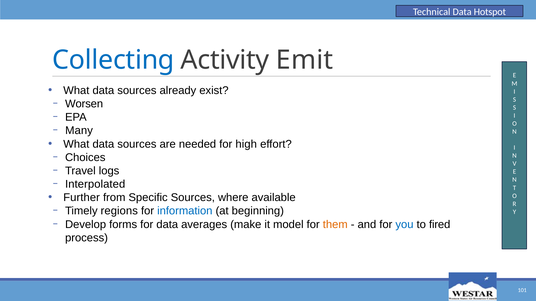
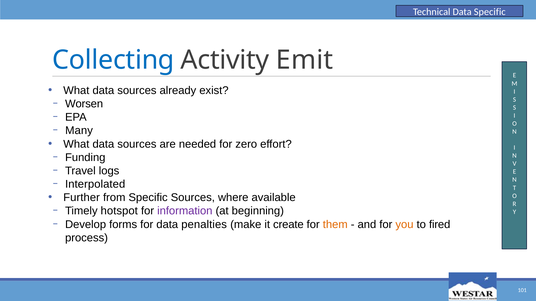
Data Hotspot: Hotspot -> Specific
high: high -> zero
Choices: Choices -> Funding
regions: regions -> hotspot
information colour: blue -> purple
averages: averages -> penalties
model: model -> create
you colour: blue -> orange
